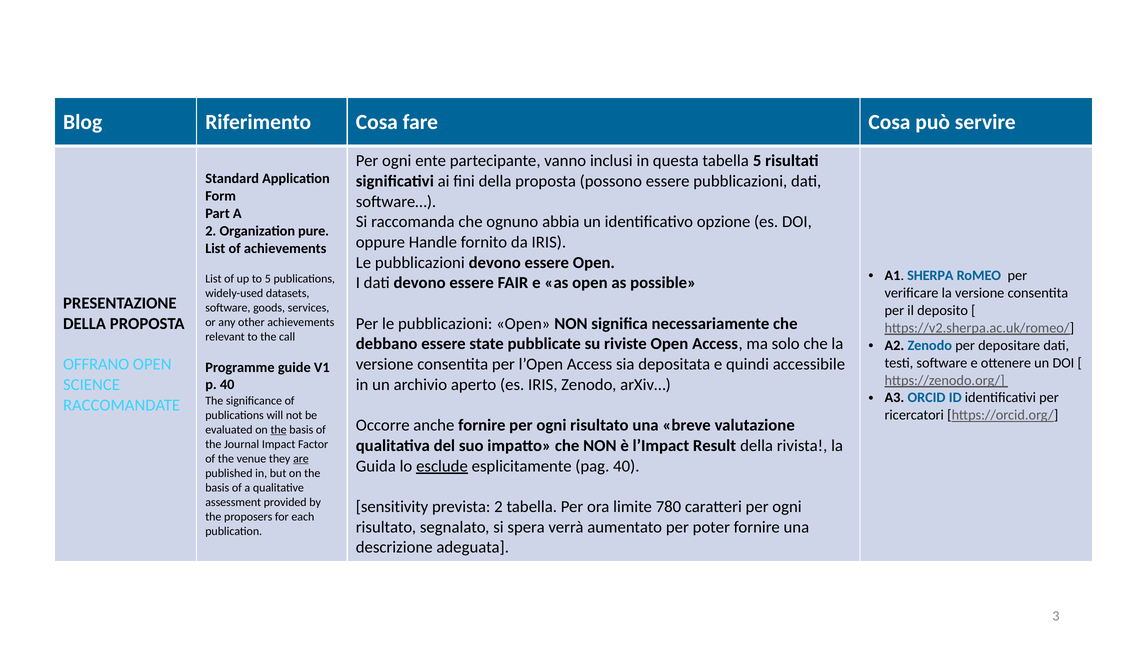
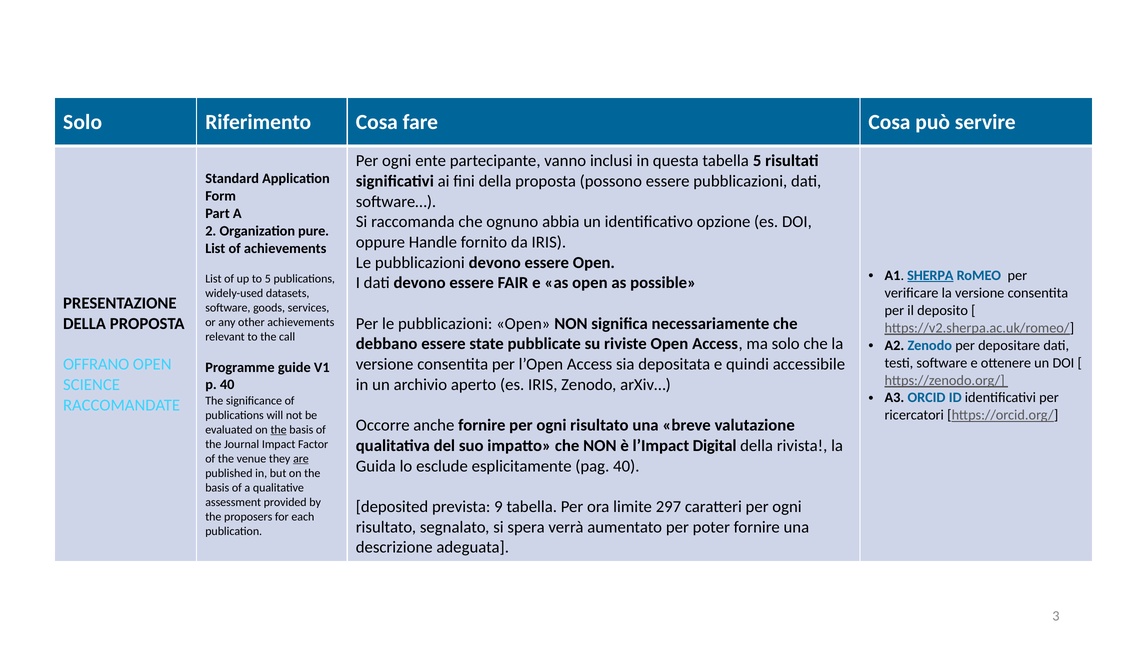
Blog at (83, 122): Blog -> Solo
SHERPA underline: none -> present
Result: Result -> Digital
esclude underline: present -> none
sensitivity: sensitivity -> deposited
prevista 2: 2 -> 9
780: 780 -> 297
